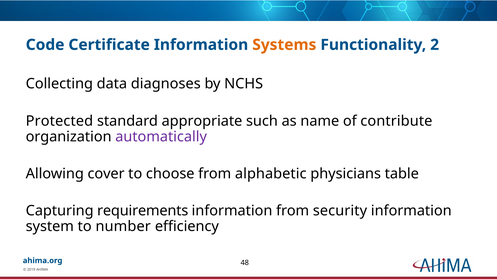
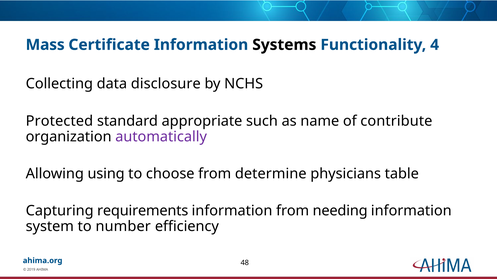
Code: Code -> Mass
Systems colour: orange -> black
2: 2 -> 4
diagnoses: diagnoses -> disclosure
cover: cover -> using
alphabetic: alphabetic -> determine
security: security -> needing
